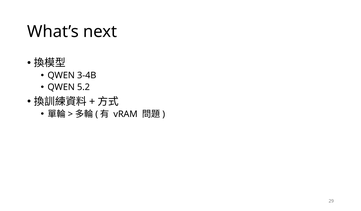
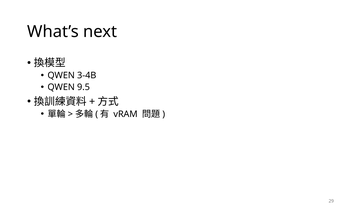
5.2: 5.2 -> 9.5
